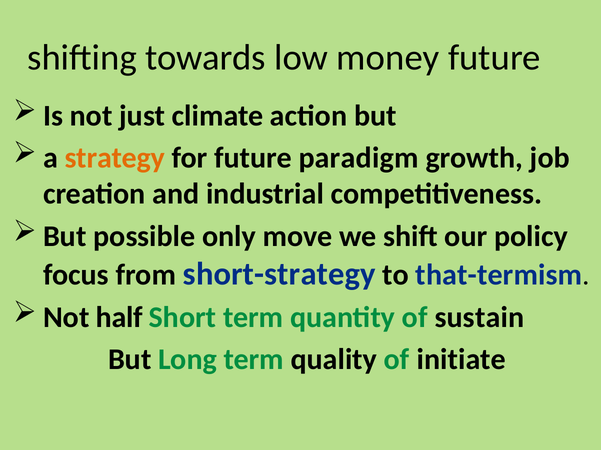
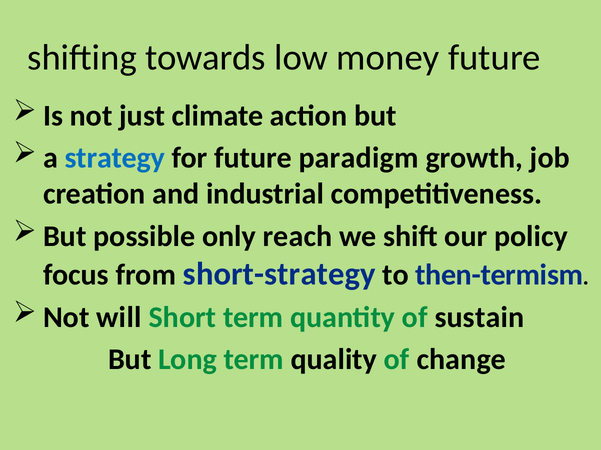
strategy colour: orange -> blue
move: move -> reach
that-termism: that-termism -> then-termism
half: half -> will
initiate: initiate -> change
